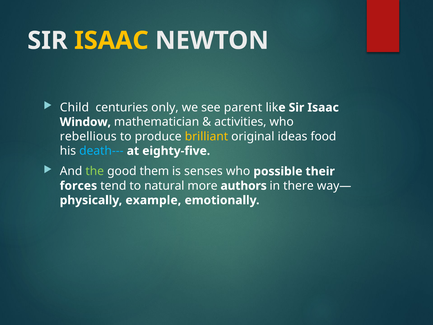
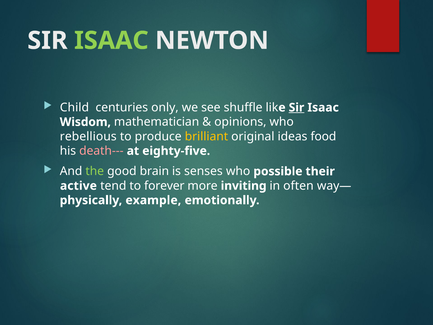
ISAAC at (111, 41) colour: yellow -> light green
parent: parent -> shuffle
Sir at (296, 107) underline: none -> present
Window: Window -> Wisdom
activities: activities -> opinions
death--- colour: light blue -> pink
them: them -> brain
forces: forces -> active
natural: natural -> forever
authors: authors -> inviting
there: there -> often
